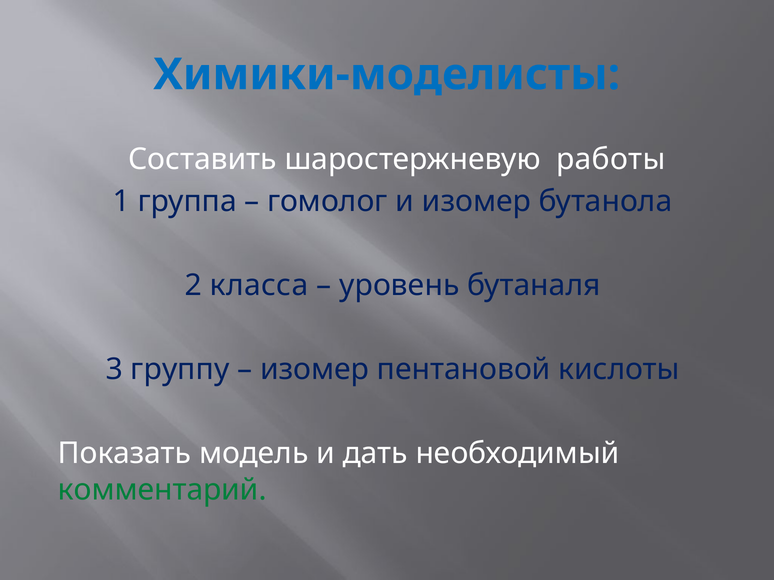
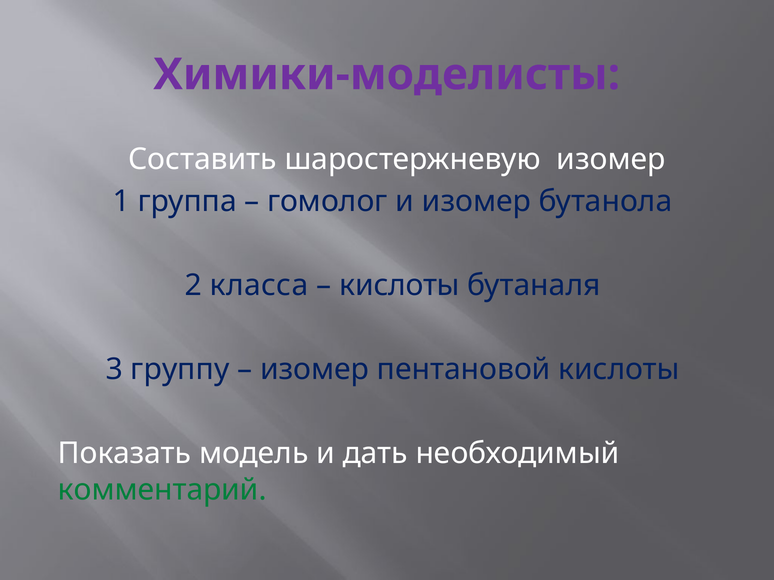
Химики-моделисты colour: blue -> purple
шаростержневую работы: работы -> изомер
уровень at (399, 286): уровень -> кислоты
